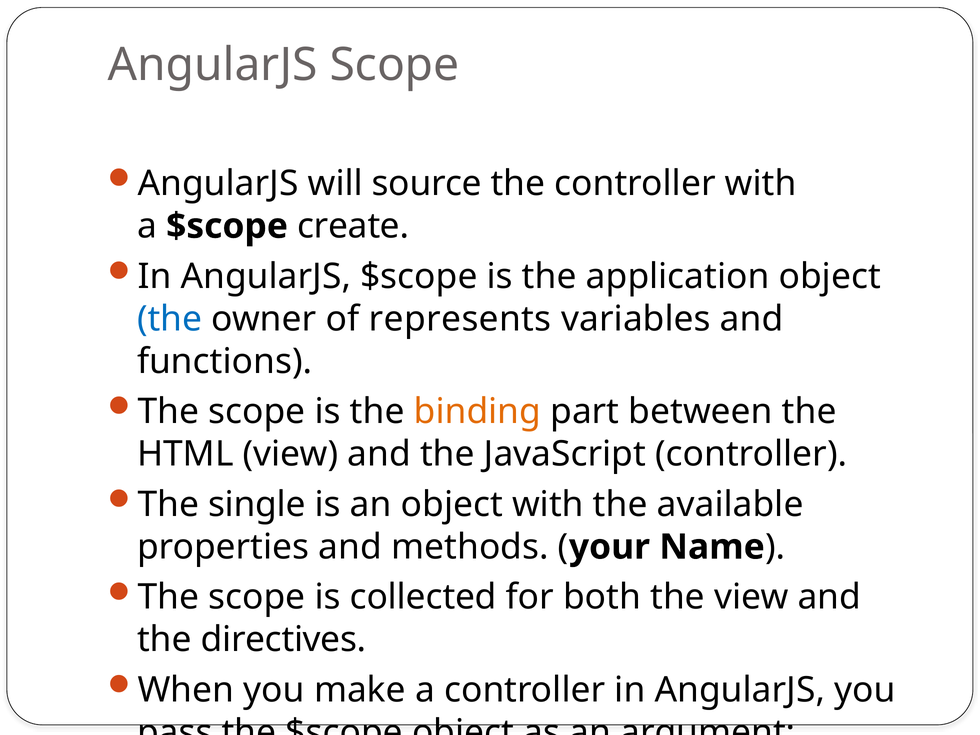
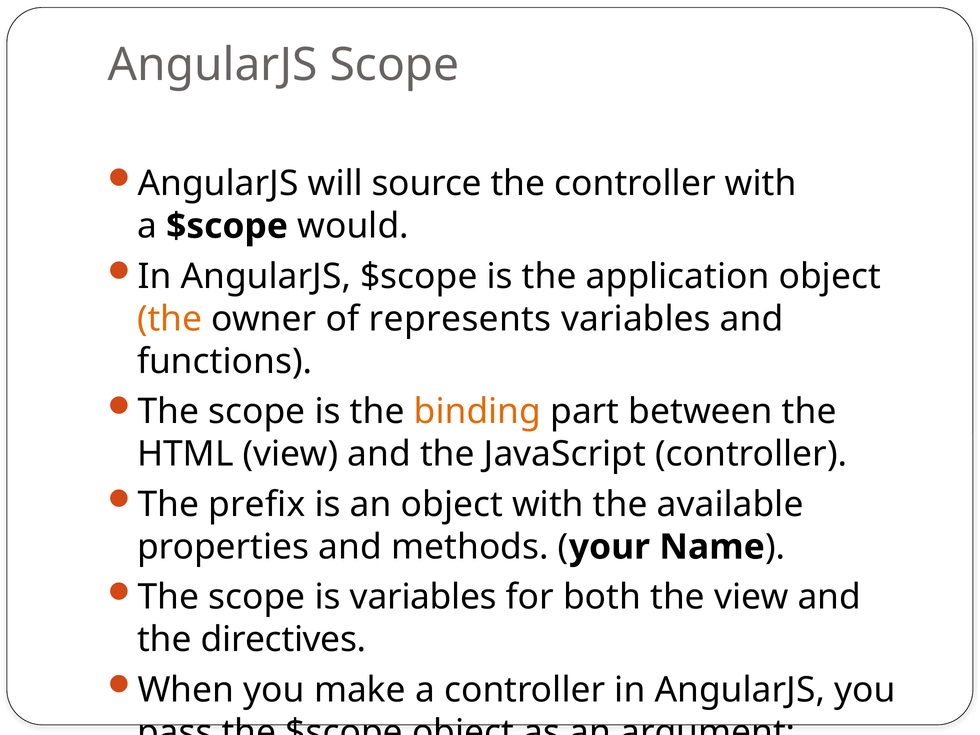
create: create -> would
the at (170, 319) colour: blue -> orange
single: single -> prefix
is collected: collected -> variables
